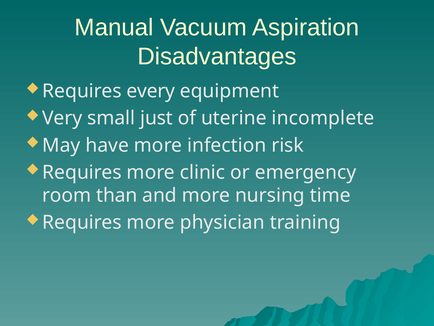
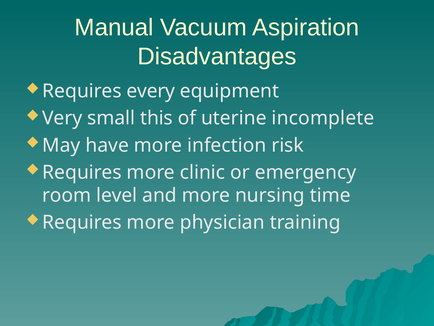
just: just -> this
than: than -> level
